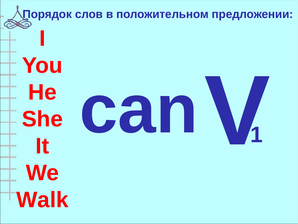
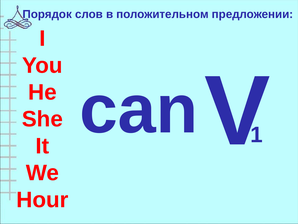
Walk: Walk -> Hour
